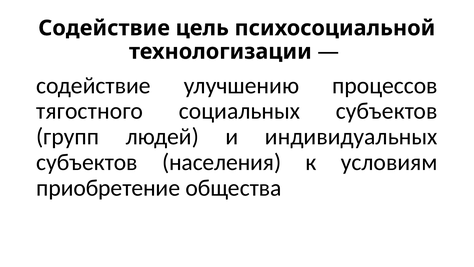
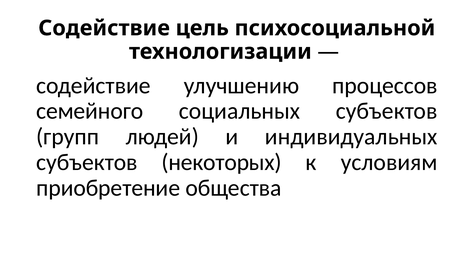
тягостного: тягостного -> семейного
населения: населения -> некоторых
